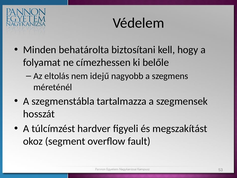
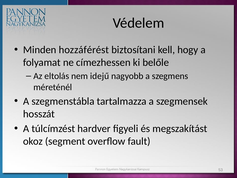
behatárolta: behatárolta -> hozzáférést
